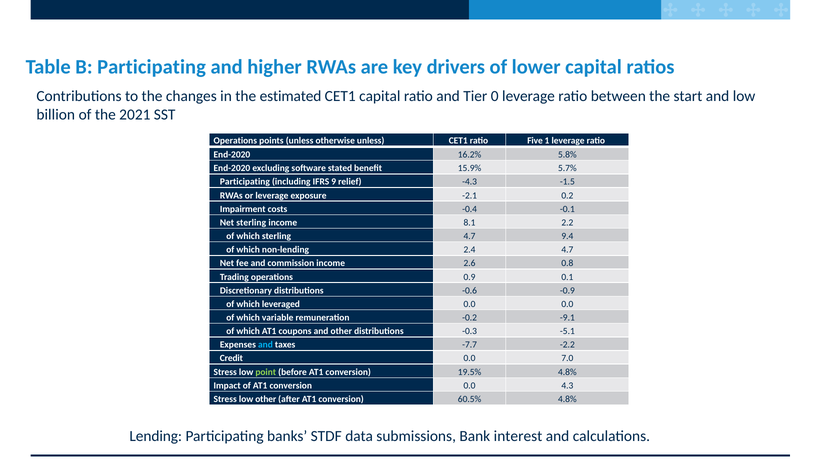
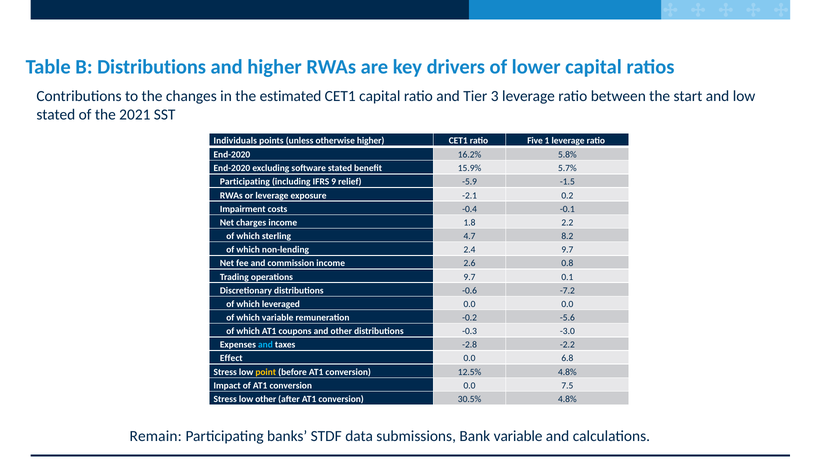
B Participating: Participating -> Distributions
0: 0 -> 3
billion at (56, 114): billion -> stated
Operations at (235, 141): Operations -> Individuals
otherwise unless: unless -> higher
-4.3: -4.3 -> -5.9
Net sterling: sterling -> charges
8.1: 8.1 -> 1.8
9.4: 9.4 -> 8.2
2.4 4.7: 4.7 -> 9.7
operations 0.9: 0.9 -> 9.7
-0.9: -0.9 -> -7.2
-9.1: -9.1 -> -5.6
-5.1: -5.1 -> -3.0
-7.7: -7.7 -> -2.8
Credit: Credit -> Effect
7.0: 7.0 -> 6.8
point colour: light green -> yellow
19.5%: 19.5% -> 12.5%
4.3: 4.3 -> 7.5
60.5%: 60.5% -> 30.5%
Lending: Lending -> Remain
Bank interest: interest -> variable
